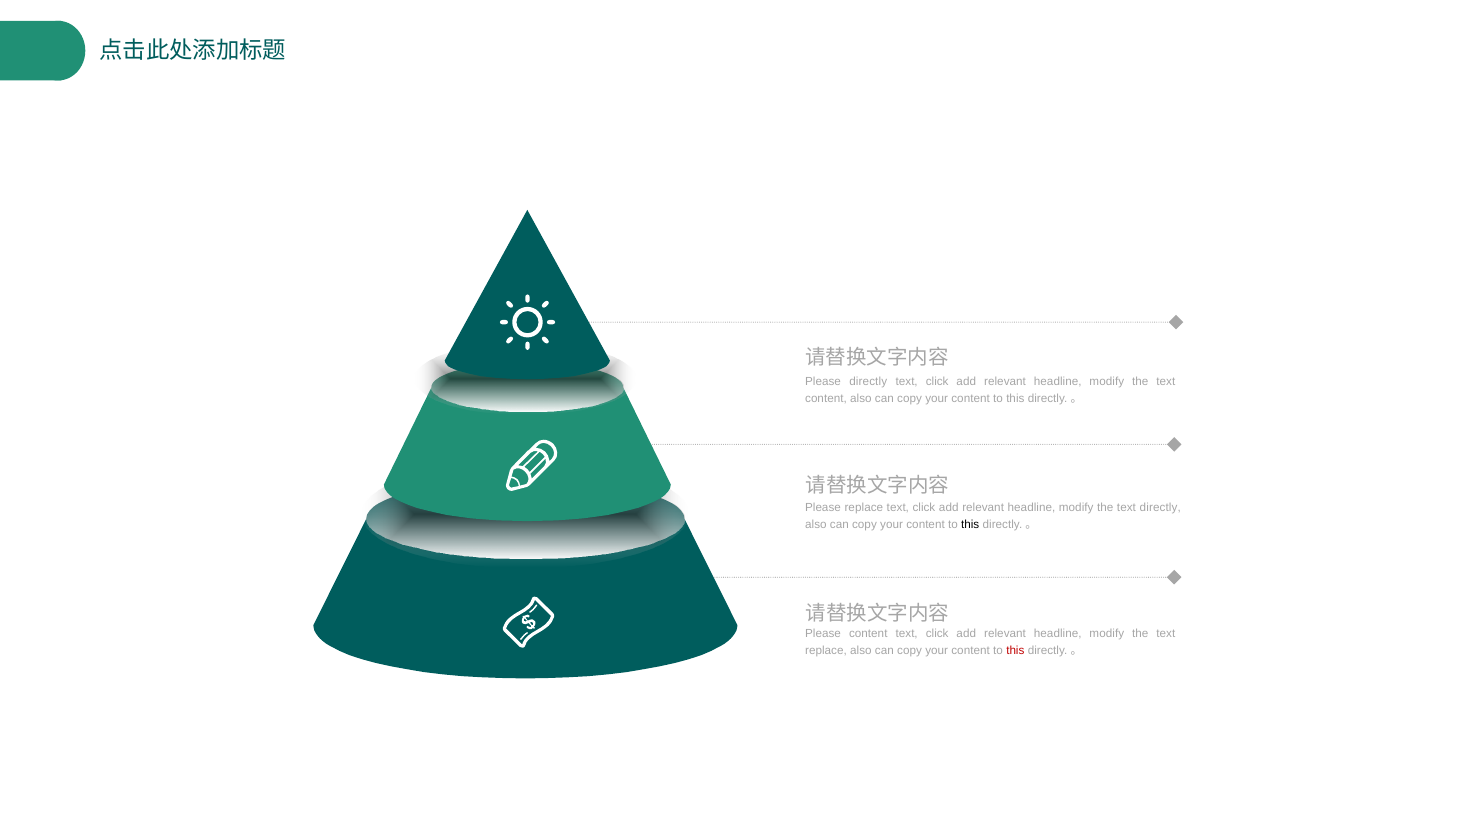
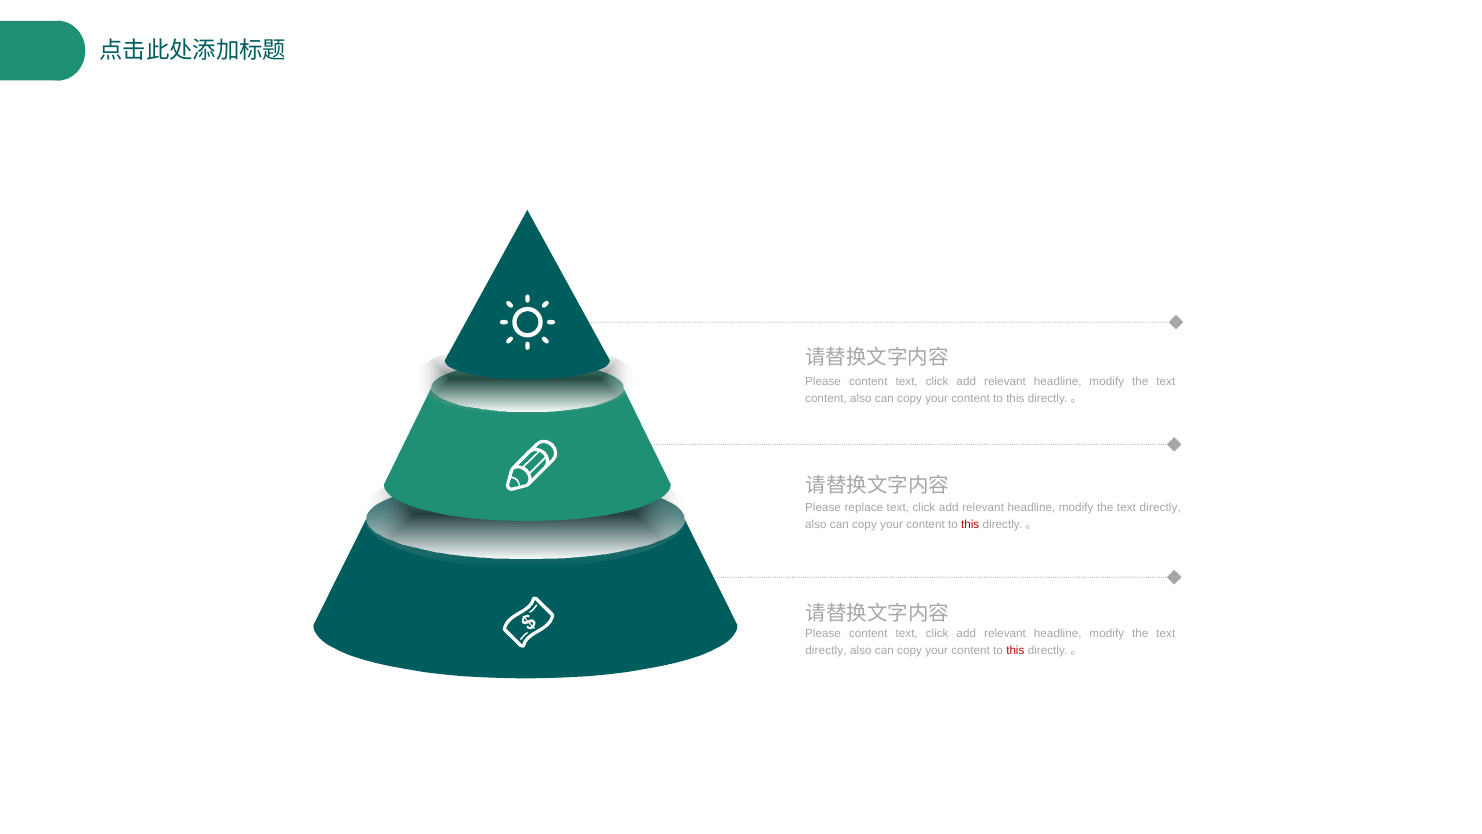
directly at (868, 381): directly -> content
this at (970, 524) colour: black -> red
replace at (826, 650): replace -> directly
